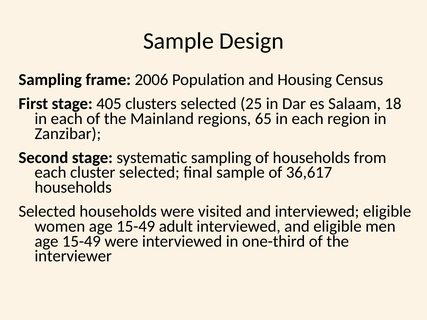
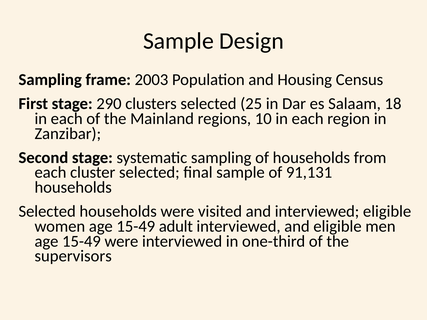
2006: 2006 -> 2003
405: 405 -> 290
65: 65 -> 10
36,617: 36,617 -> 91,131
interviewer: interviewer -> supervisors
